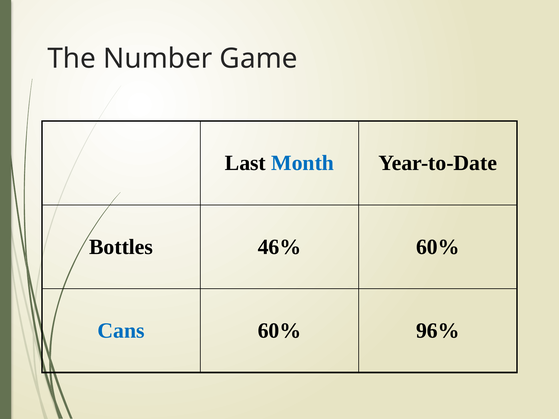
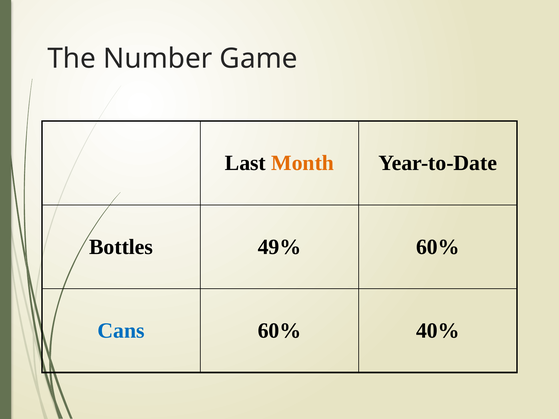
Month colour: blue -> orange
46%: 46% -> 49%
96%: 96% -> 40%
